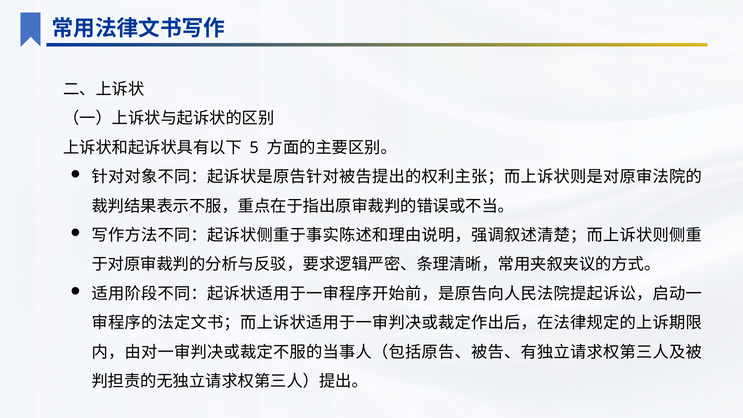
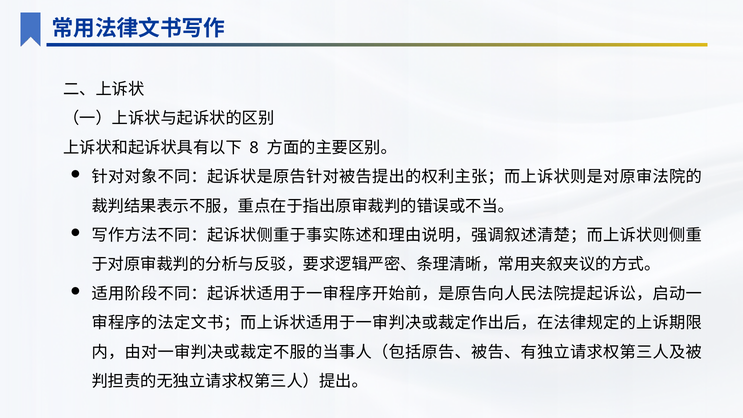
5: 5 -> 8
